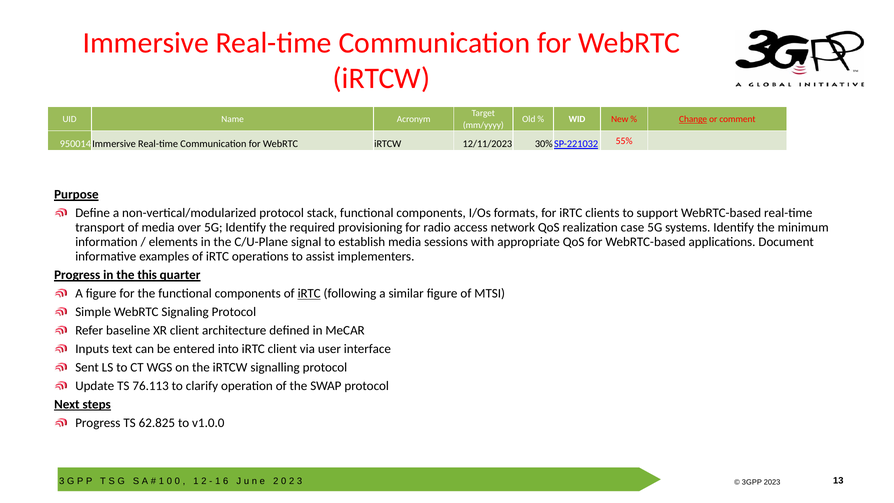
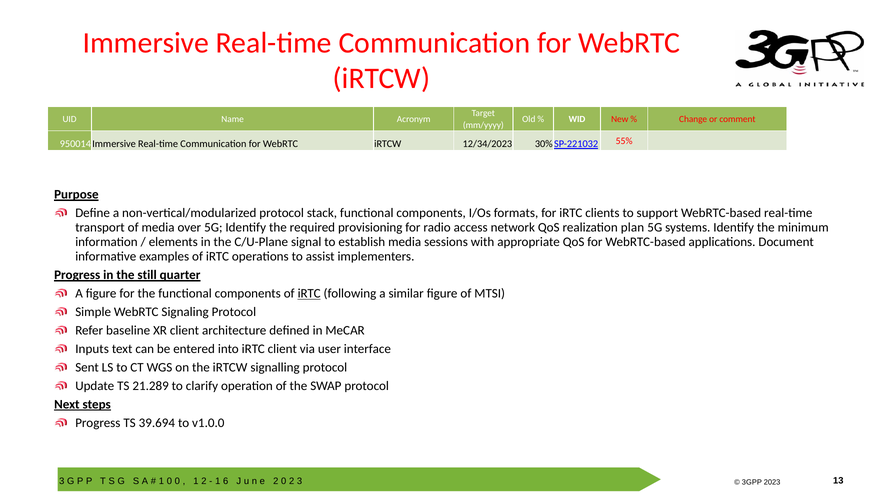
Change underline: present -> none
12/11/2023: 12/11/2023 -> 12/34/2023
case: case -> plan
this: this -> still
76.113: 76.113 -> 21.289
62.825: 62.825 -> 39.694
